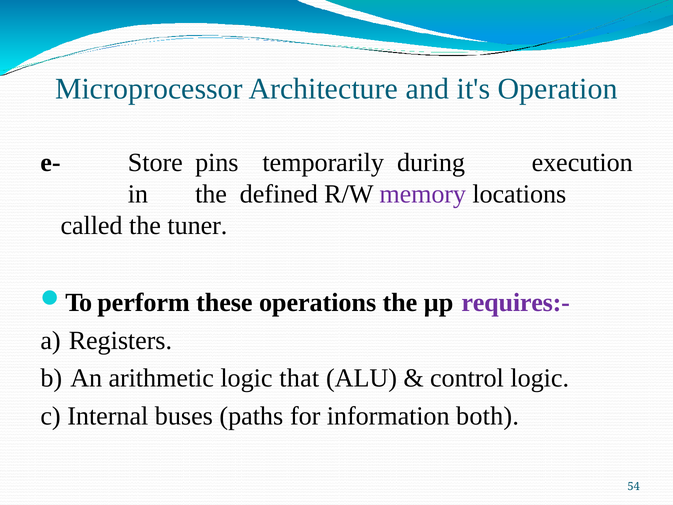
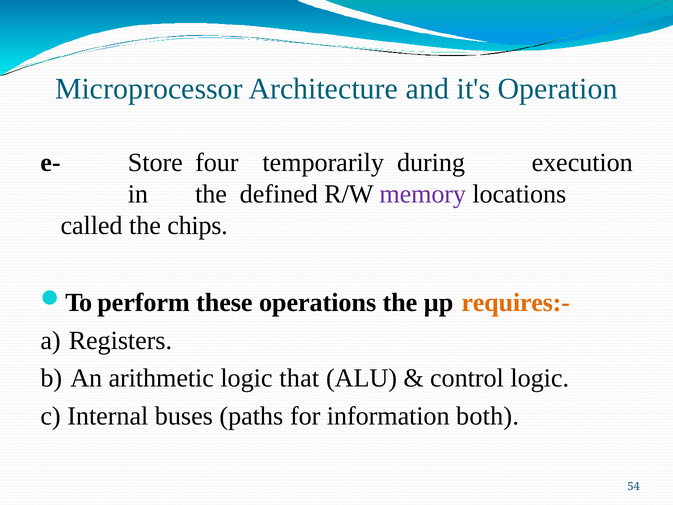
pins: pins -> four
tuner: tuner -> chips
requires:- colour: purple -> orange
